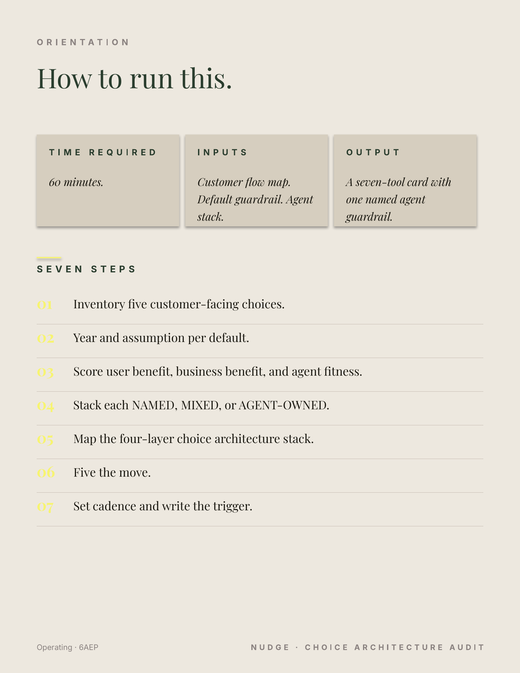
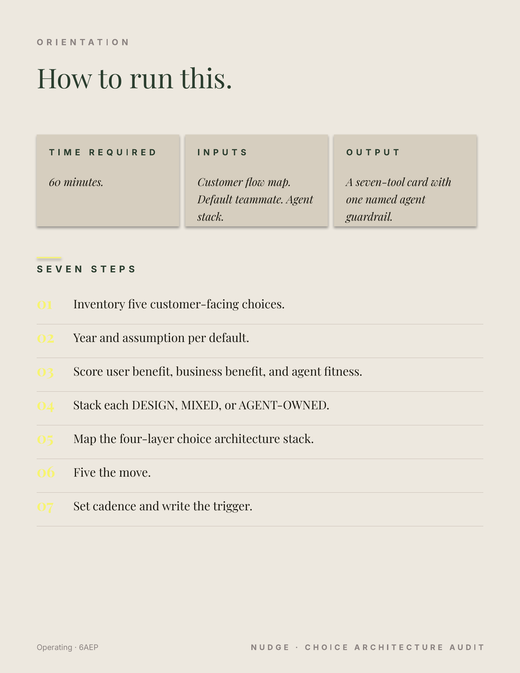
Default guardrail: guardrail -> teammate
each NAMED: NAMED -> DESIGN
